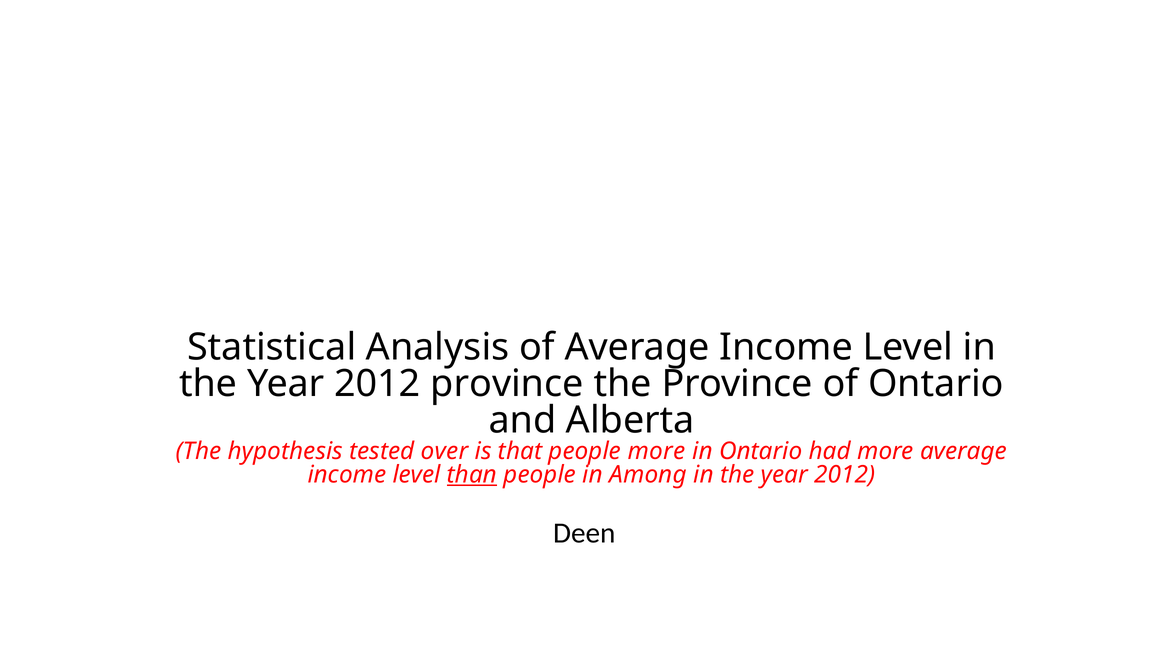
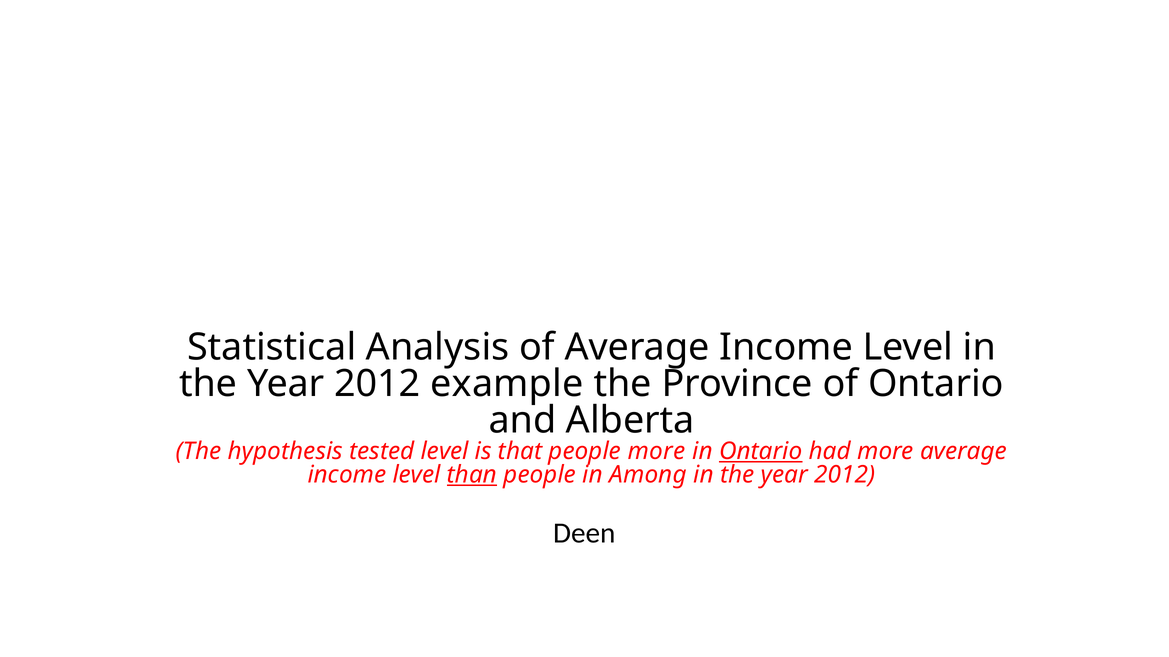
2012 province: province -> example
tested over: over -> level
Ontario at (761, 452) underline: none -> present
